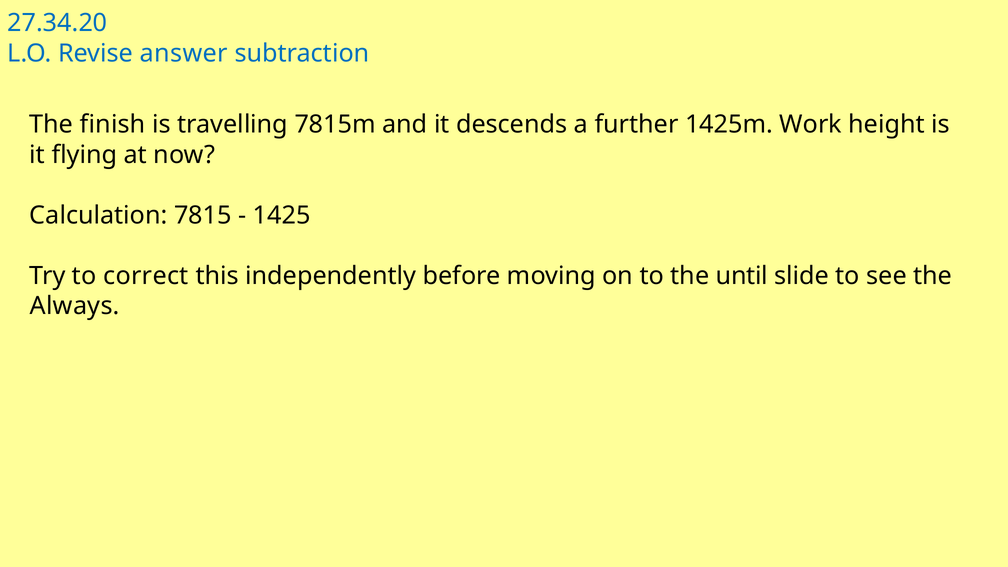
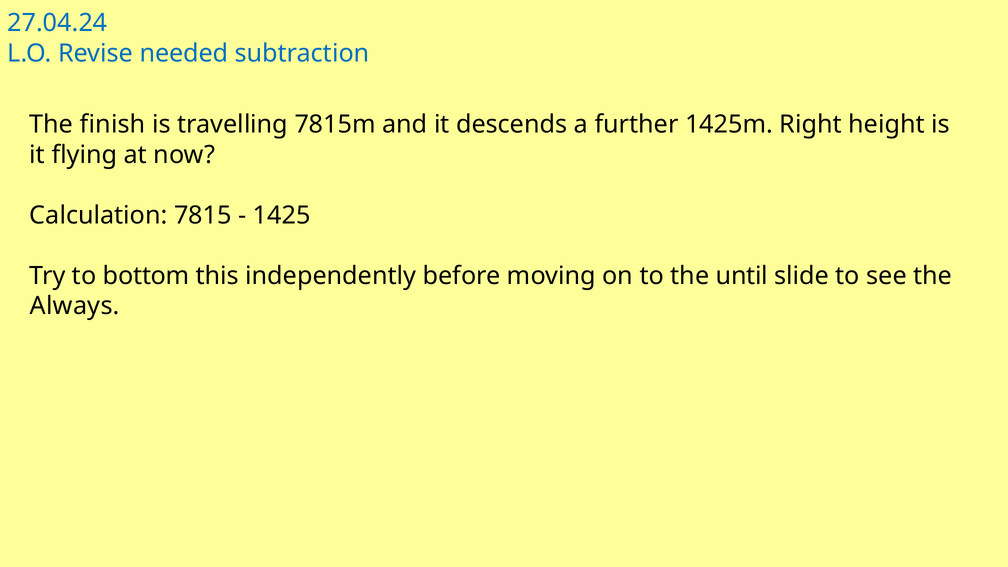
27.34.20: 27.34.20 -> 27.04.24
answer: answer -> needed
Work: Work -> Right
correct: correct -> bottom
